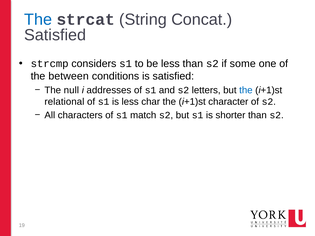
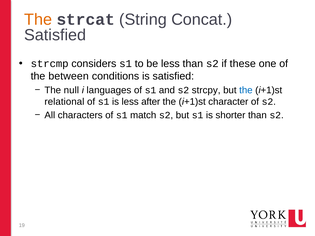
The at (38, 20) colour: blue -> orange
some: some -> these
addresses: addresses -> languages
letters: letters -> strcpy
char: char -> after
